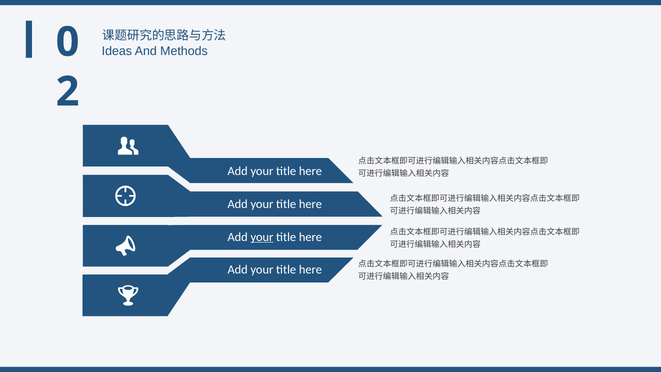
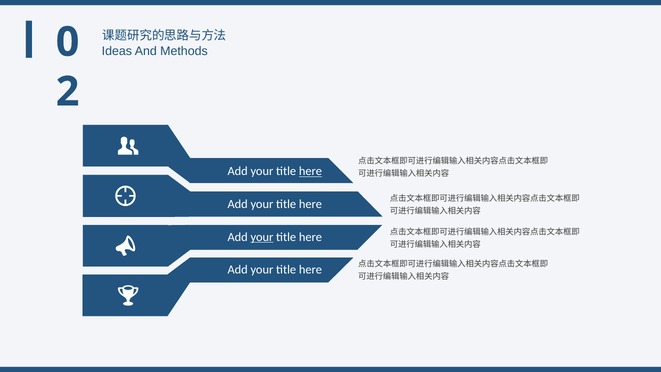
here at (311, 171) underline: none -> present
